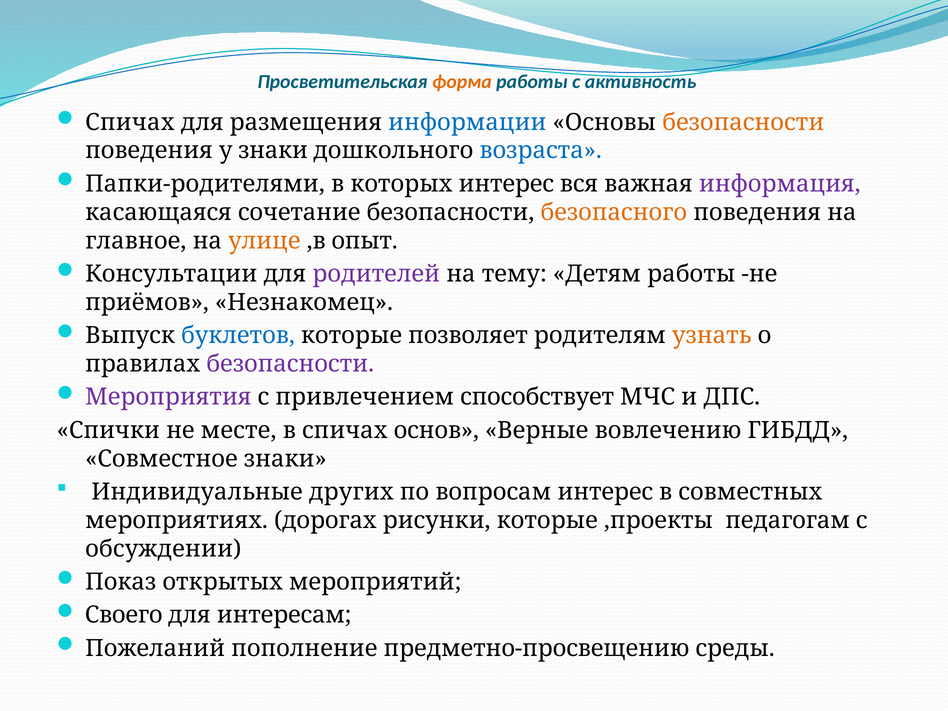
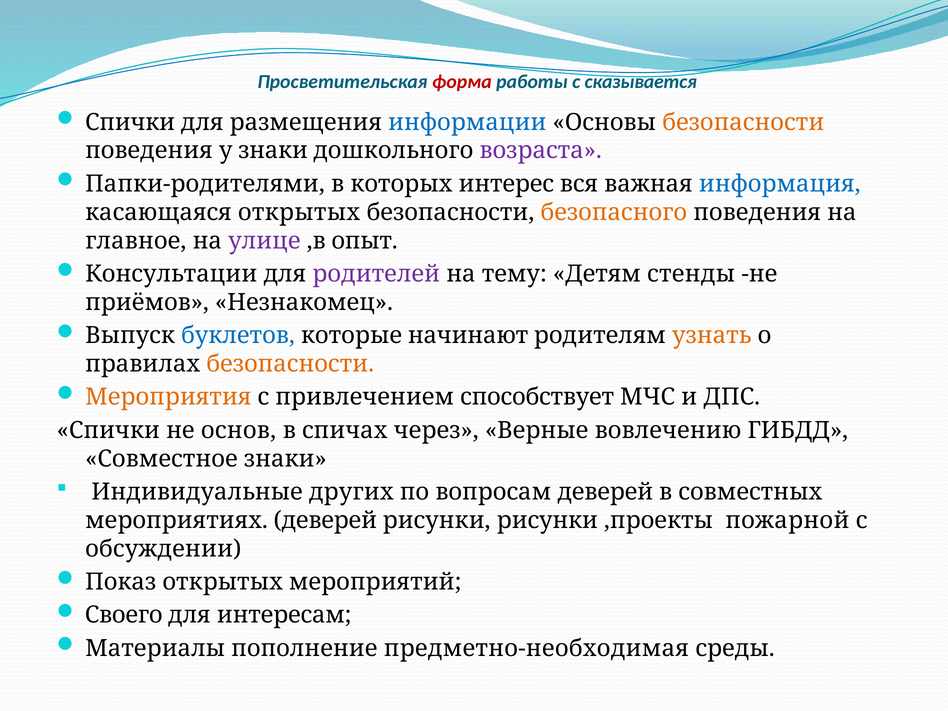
форма colour: orange -> red
активность: активность -> сказывается
Спичах at (130, 122): Спичах -> Спички
возраста colour: blue -> purple
информация colour: purple -> blue
касающаяся сочетание: сочетание -> открытых
улице colour: orange -> purple
Детям работы: работы -> стенды
позволяет: позволяет -> начинают
безопасности at (290, 364) colour: purple -> orange
Мероприятия colour: purple -> orange
месте: месте -> основ
основ: основ -> через
вопросам интерес: интерес -> деверей
мероприятиях дорогах: дорогах -> деверей
рисунки которые: которые -> рисунки
педагогам: педагогам -> пожарной
Пожеланий: Пожеланий -> Материалы
предметно-просвещению: предметно-просвещению -> предметно-необходимая
